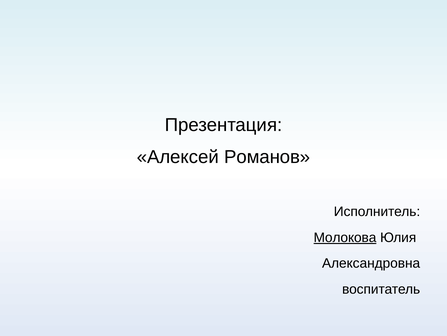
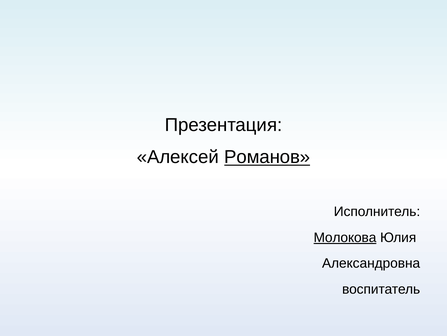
Романов underline: none -> present
